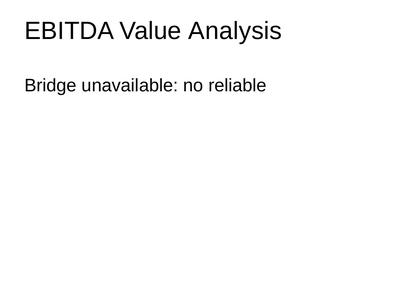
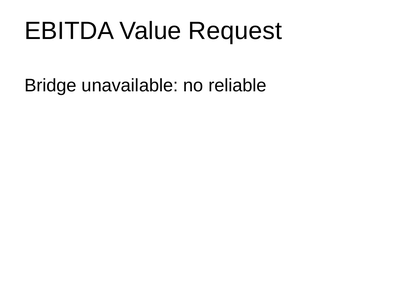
Analysis: Analysis -> Request
